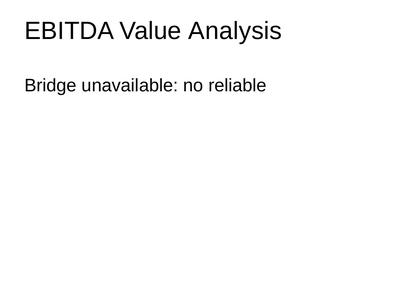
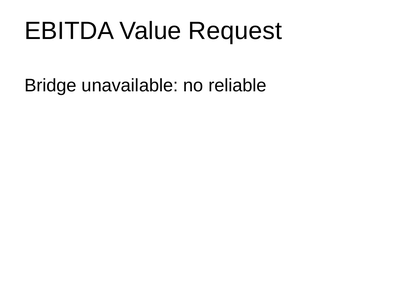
Analysis: Analysis -> Request
